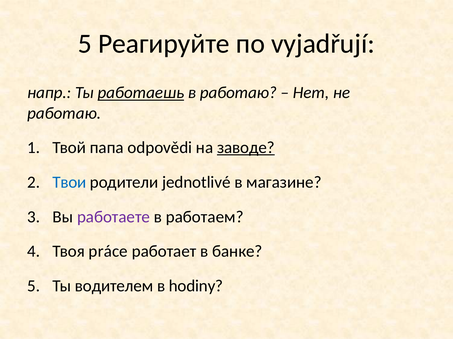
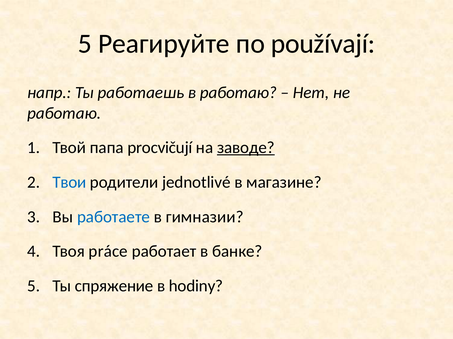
vyjadřují: vyjadřují -> používají
работаешь underline: present -> none
odpovědi: odpovědi -> procvičují
работаете colour: purple -> blue
работаем: работаем -> гимназии
водителем: водителем -> спряжение
